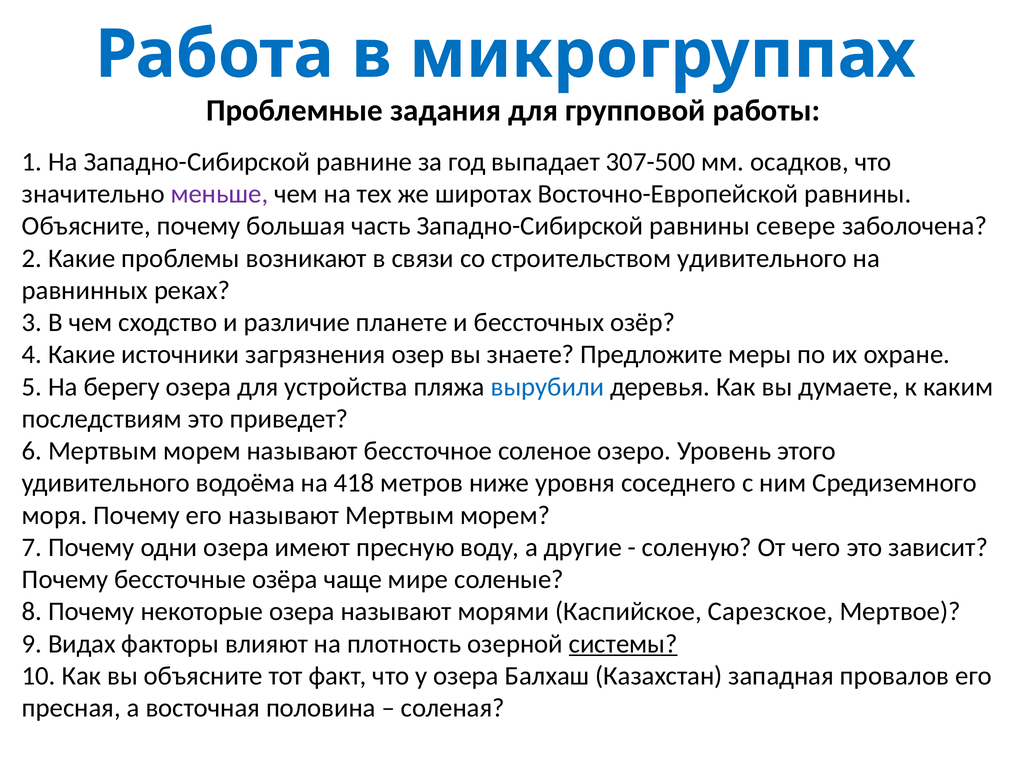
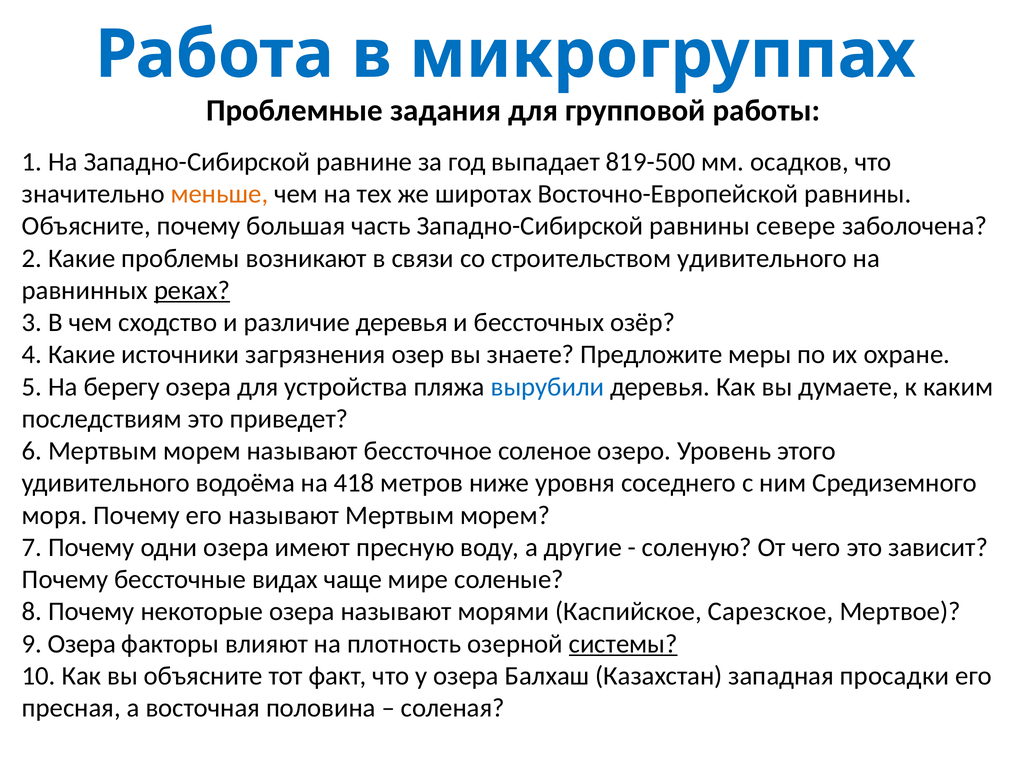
307-500: 307-500 -> 819-500
меньше colour: purple -> orange
реках underline: none -> present
различие планете: планете -> деревья
озёра: озёра -> видах
9 Видах: Видах -> Озера
провалов: провалов -> просадки
